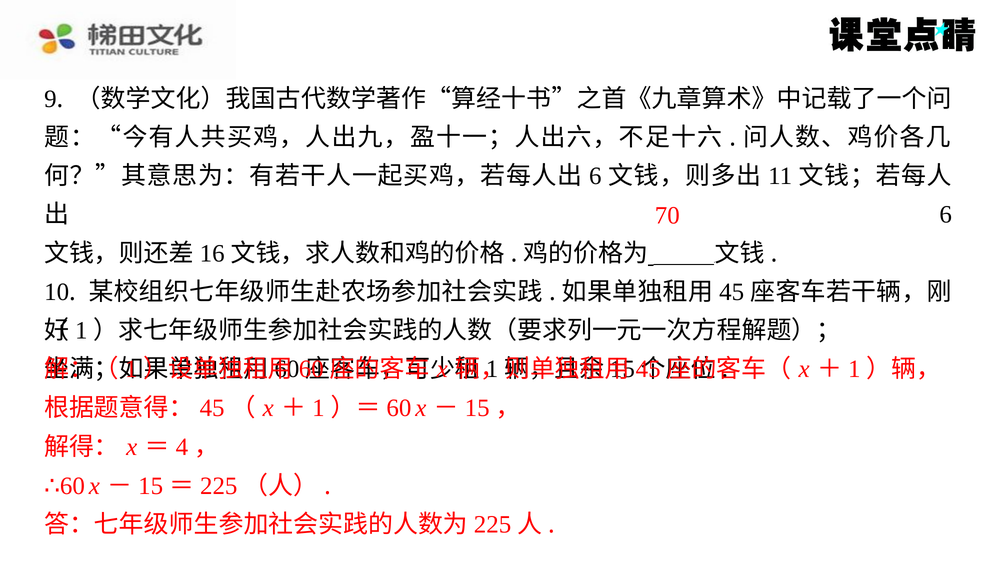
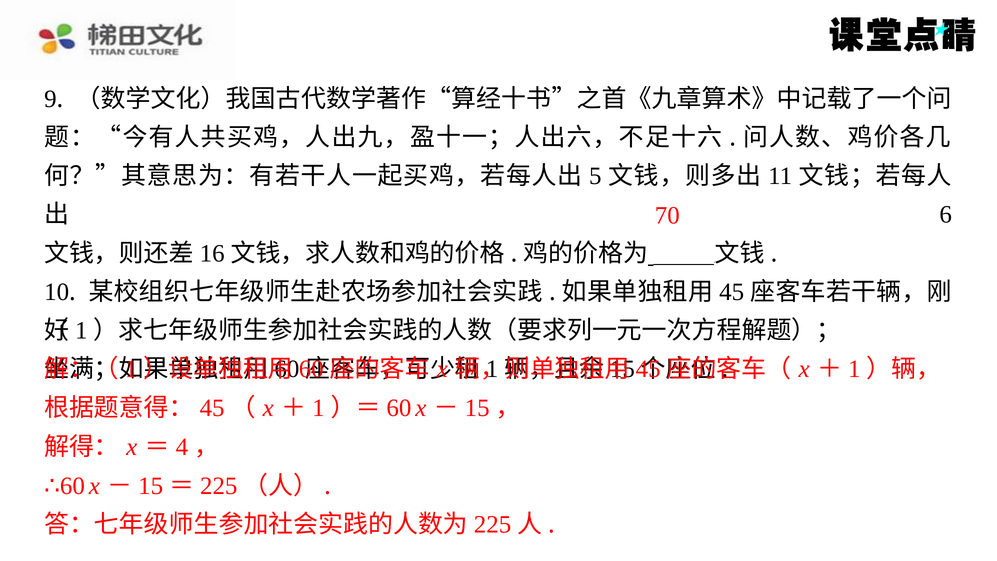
6 at (595, 176): 6 -> 5
